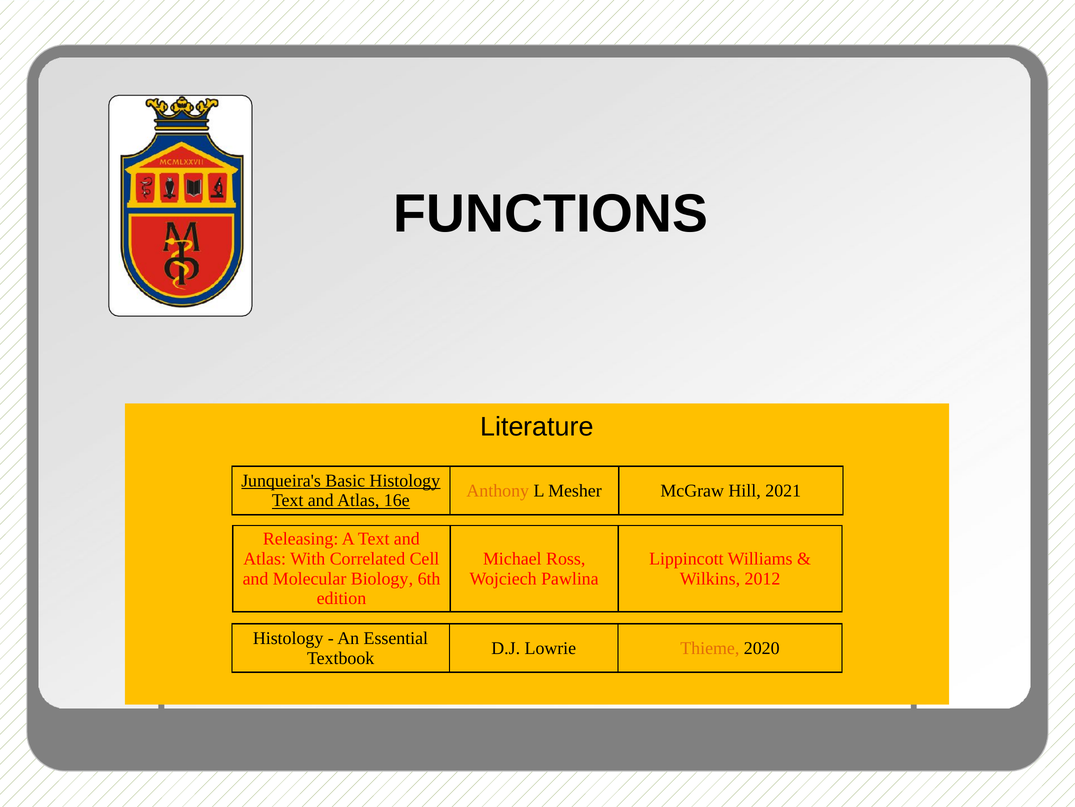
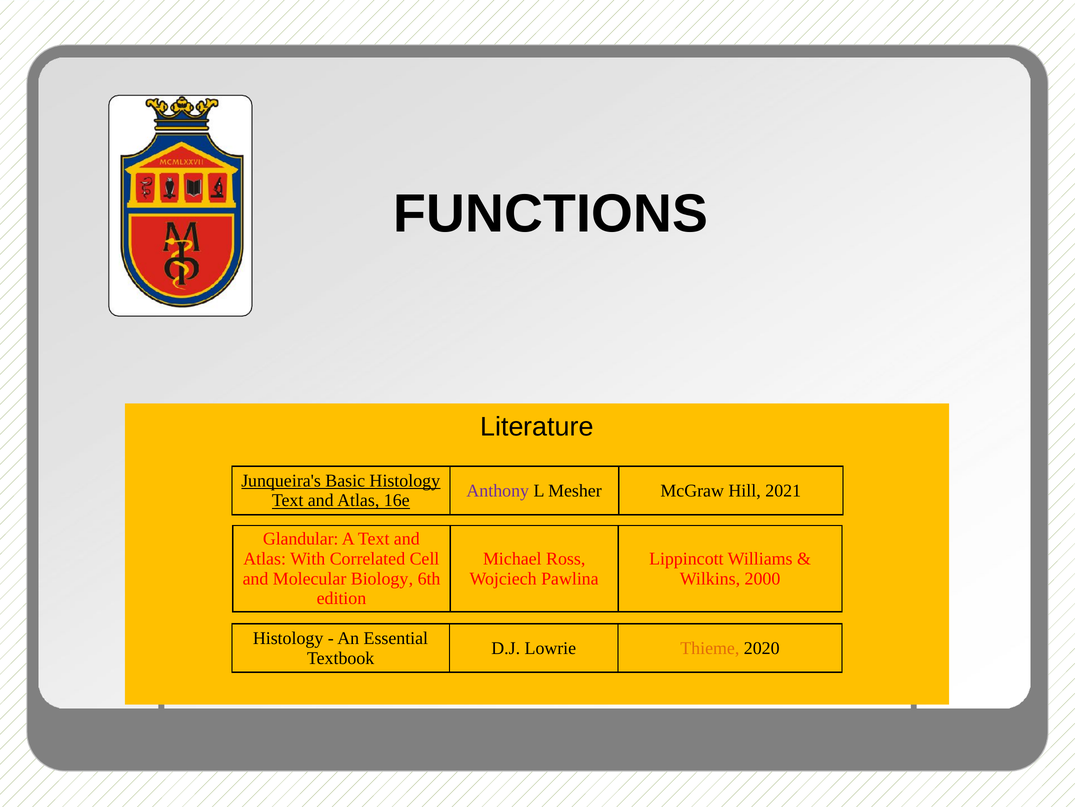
Anthony colour: orange -> purple
Releasing: Releasing -> Glandular
2012: 2012 -> 2000
